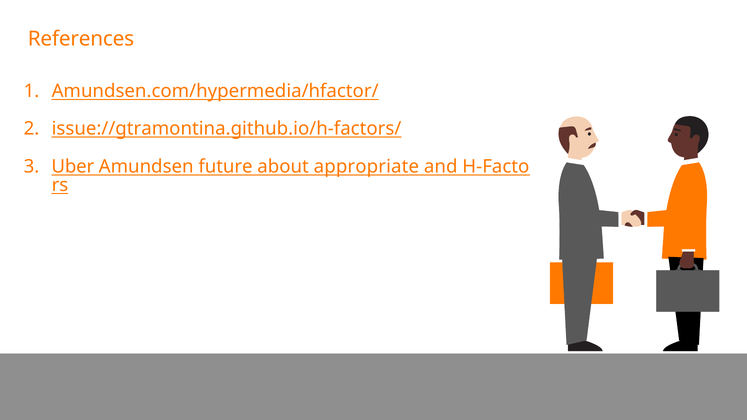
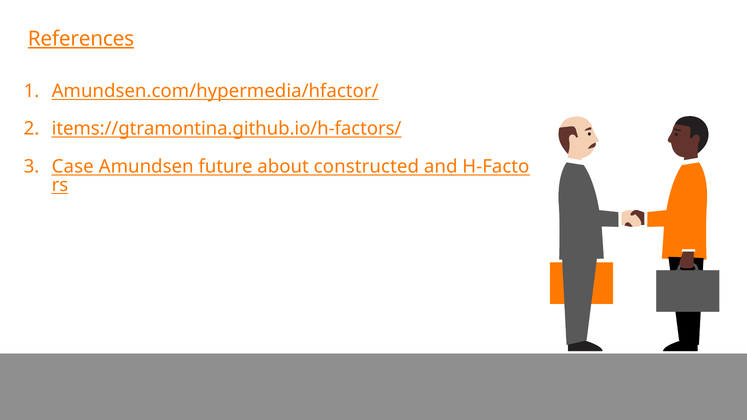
References underline: none -> present
issue://gtramontina.github.io/h-factors/: issue://gtramontina.github.io/h-factors/ -> items://gtramontina.github.io/h-factors/
Uber: Uber -> Case
appropriate: appropriate -> constructed
